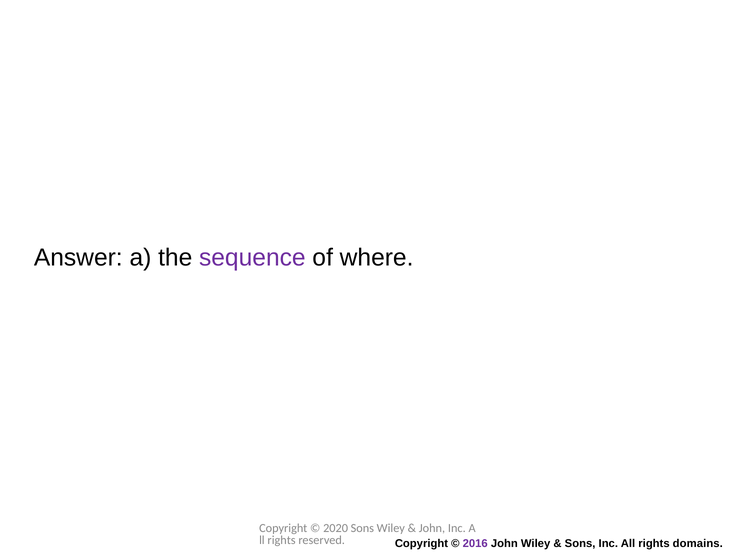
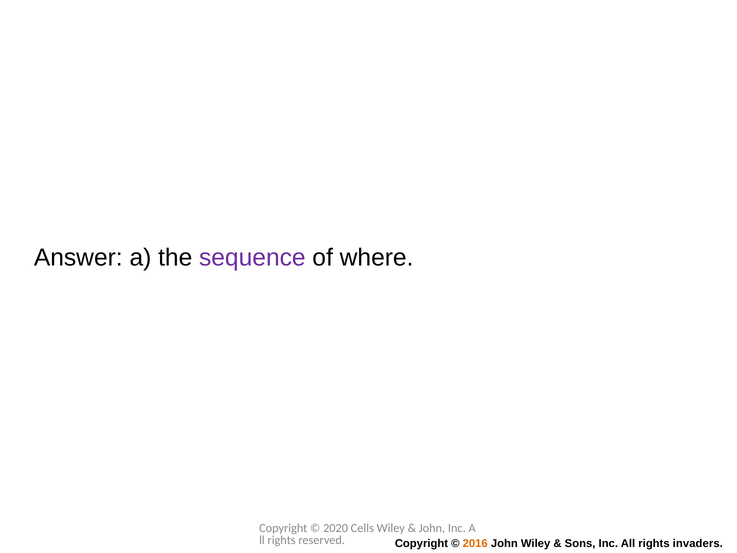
2020 Sons: Sons -> Cells
2016 colour: purple -> orange
domains: domains -> invaders
